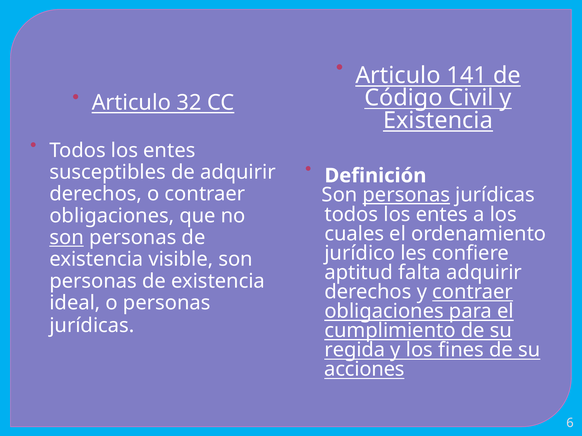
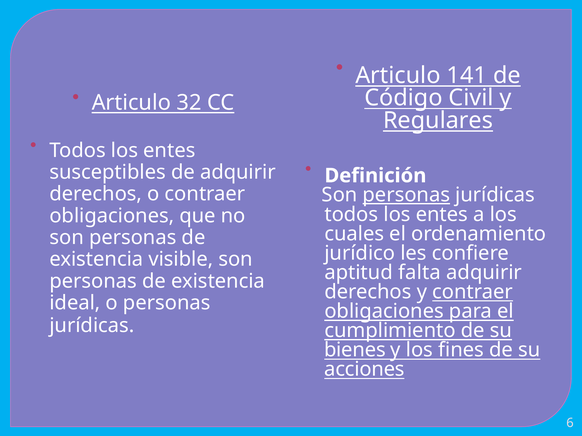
Existencia at (438, 120): Existencia -> Regulares
son at (67, 238) underline: present -> none
regida: regida -> bienes
